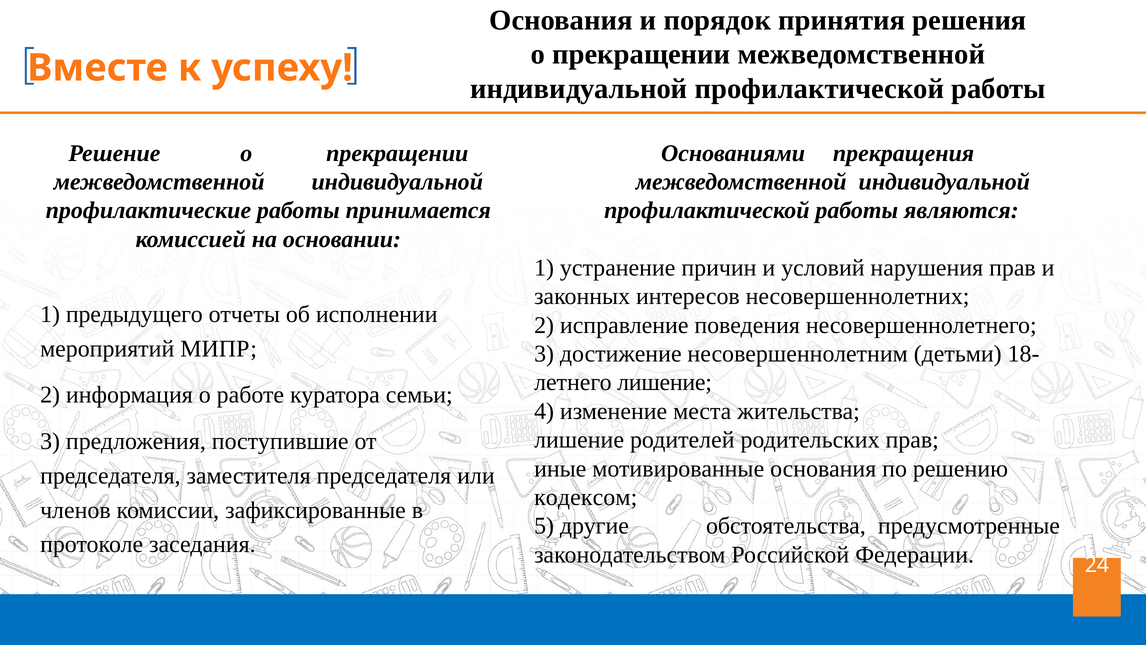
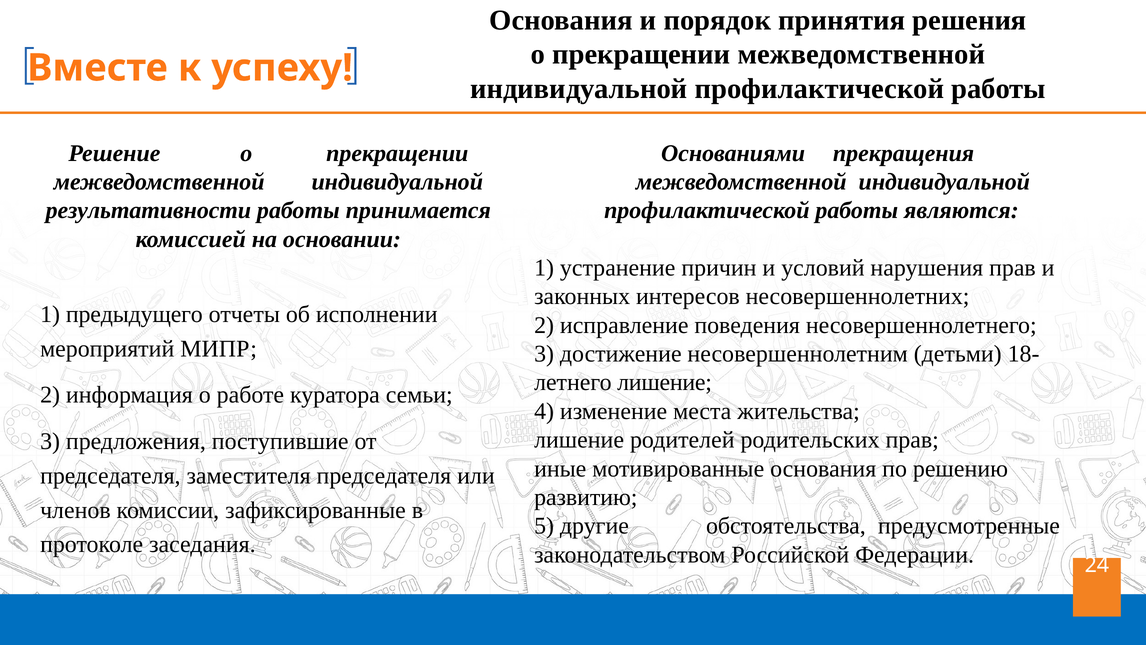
профилактические: профилактические -> результативности
кодексом: кодексом -> развитию
